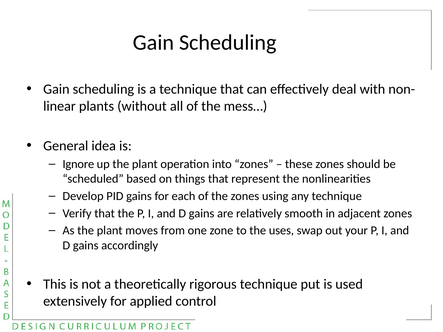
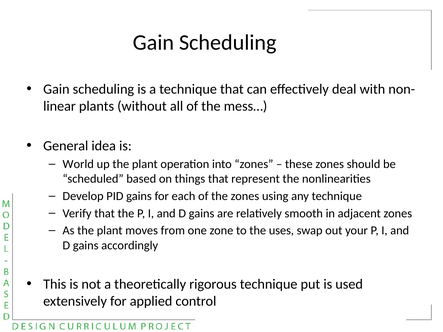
Ignore: Ignore -> World
